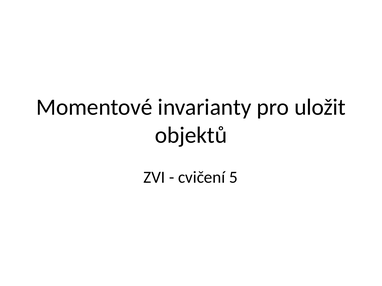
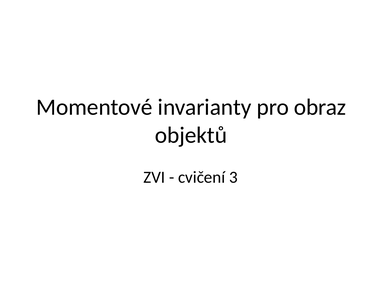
uložit: uložit -> obraz
5: 5 -> 3
